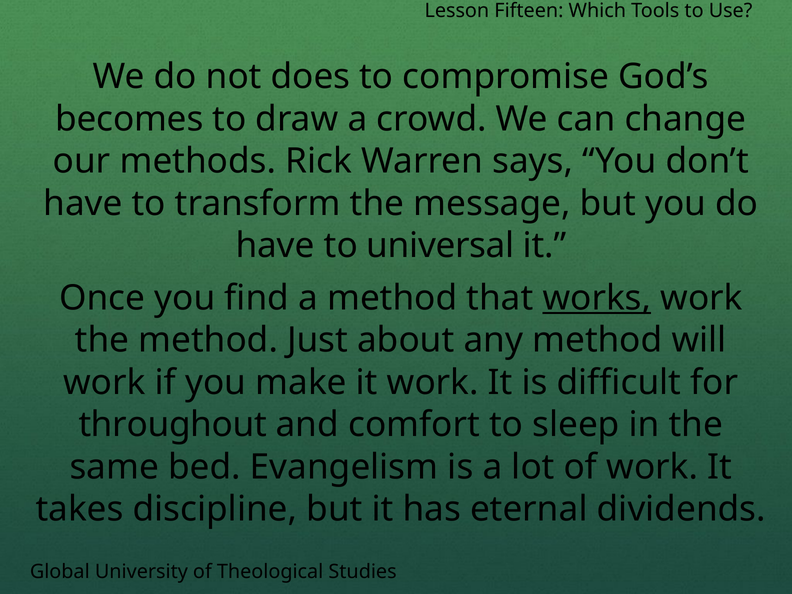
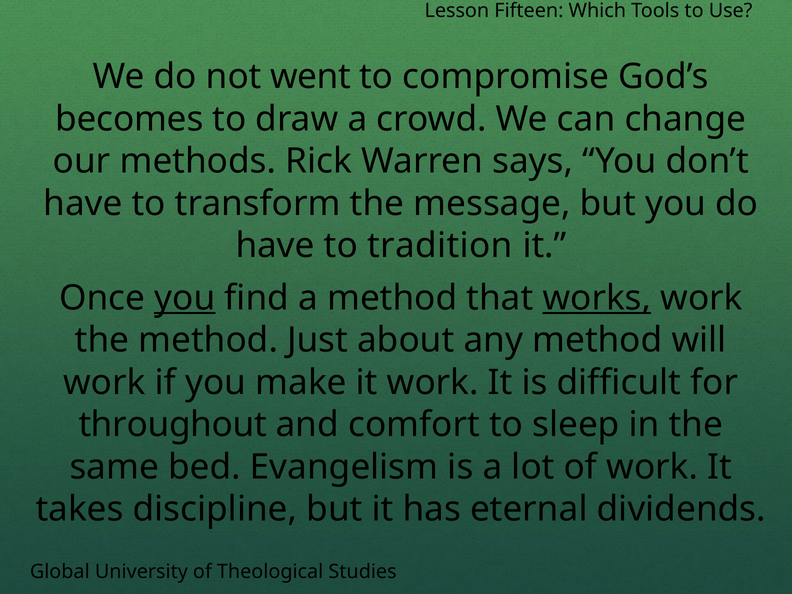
does: does -> went
universal: universal -> tradition
you at (185, 298) underline: none -> present
